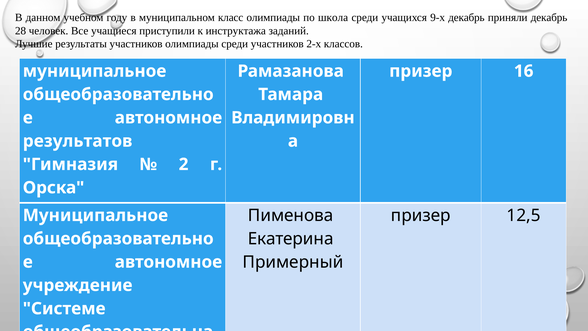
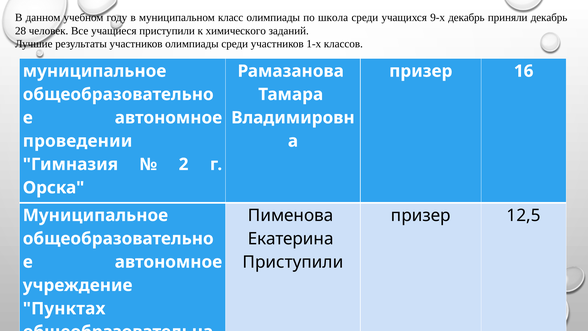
инструктажа: инструктажа -> химического
2-х: 2-х -> 1-х
результатов: результатов -> проведении
Примерный at (293, 262): Примерный -> Приступили
Системе: Системе -> Пунктах
